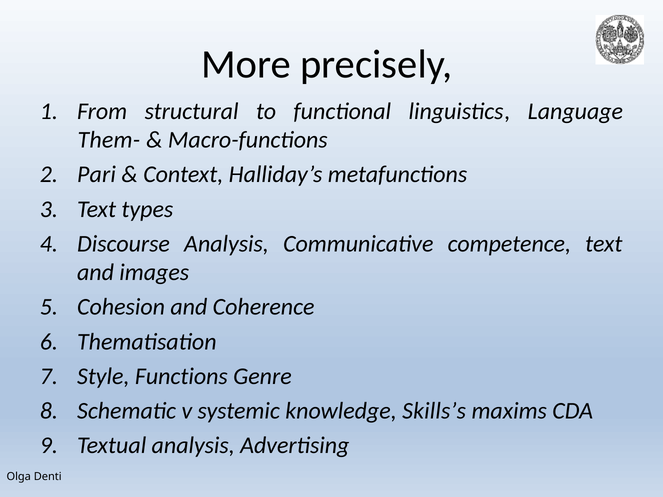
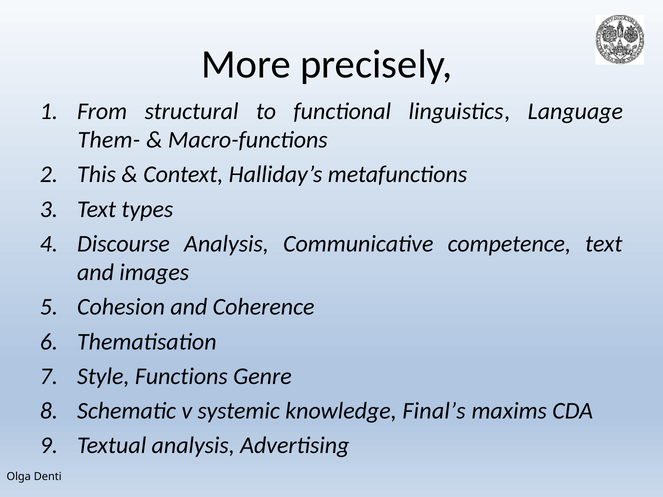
Pari: Pari -> This
Skills’s: Skills’s -> Final’s
